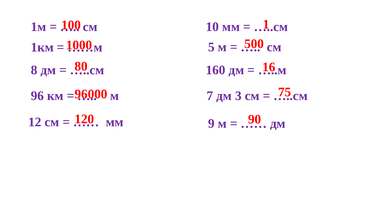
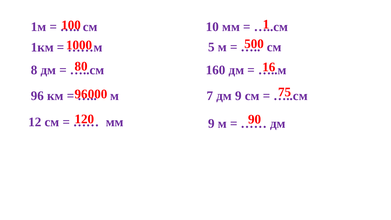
дм 3: 3 -> 9
